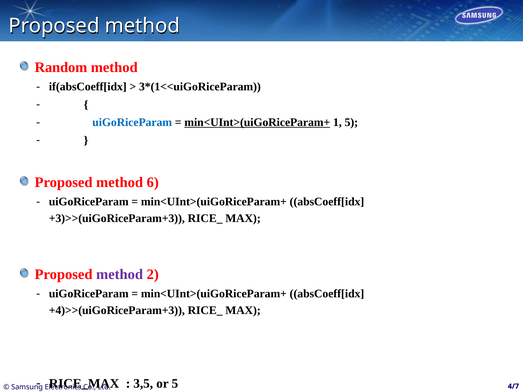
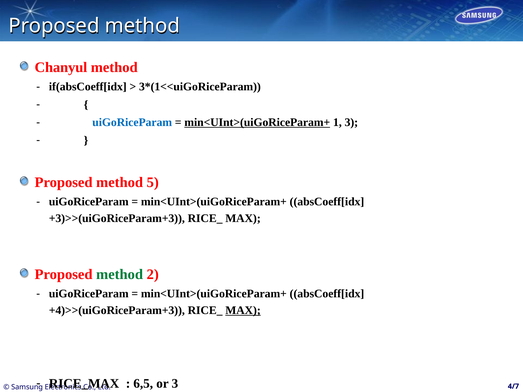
Random: Random -> Chanyul
1 5: 5 -> 3
6: 6 -> 5
method at (120, 275) colour: purple -> green
MAX at (243, 311) underline: none -> present
3,5: 3,5 -> 6,5
or 5: 5 -> 3
